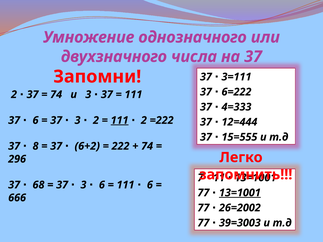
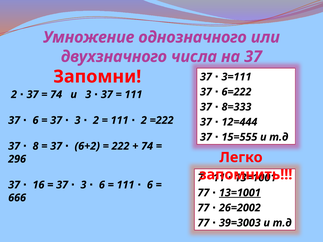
4=333: 4=333 -> 8=333
111 at (120, 120) underline: present -> none
68: 68 -> 16
